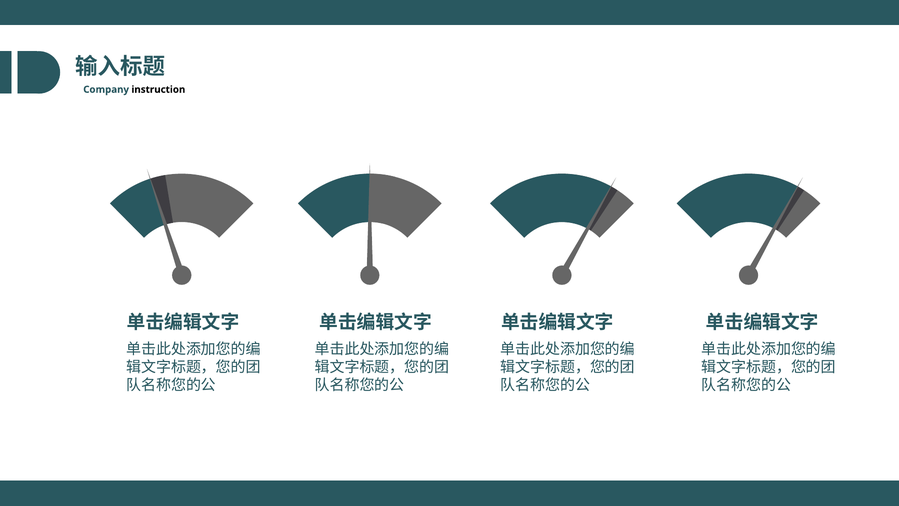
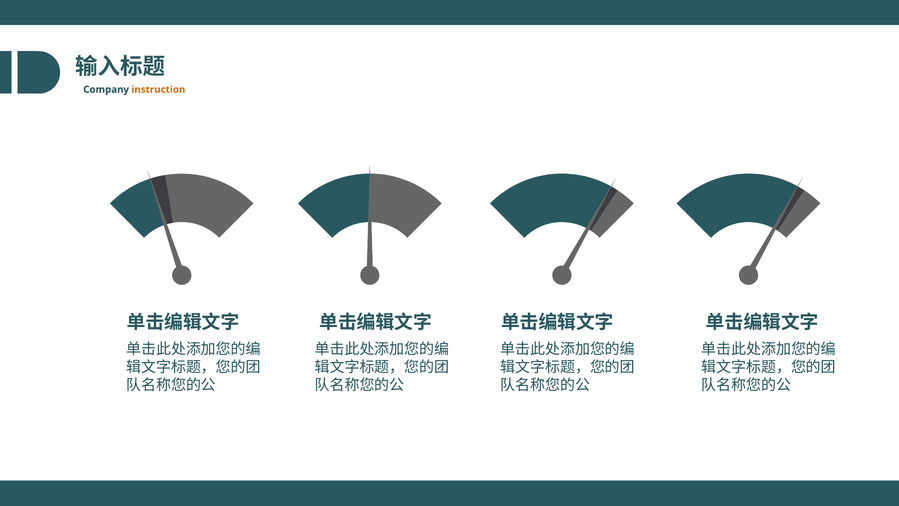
instruction colour: black -> orange
